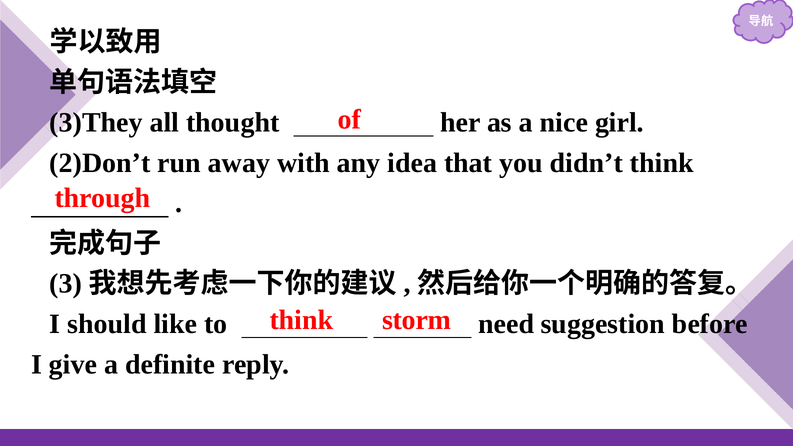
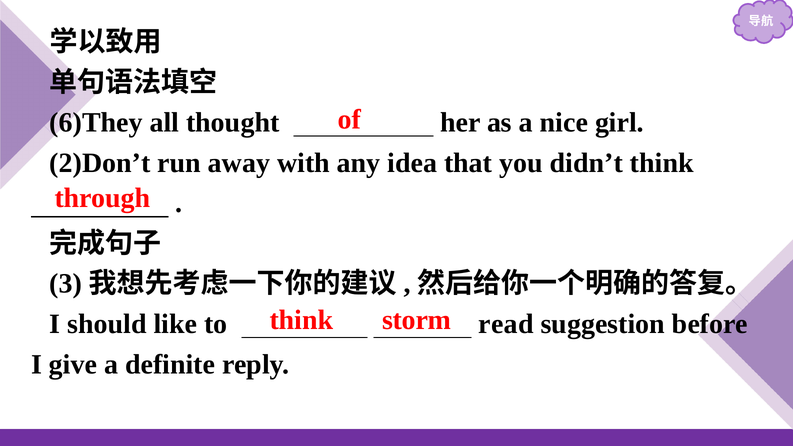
3)They: 3)They -> 6)They
need: need -> read
